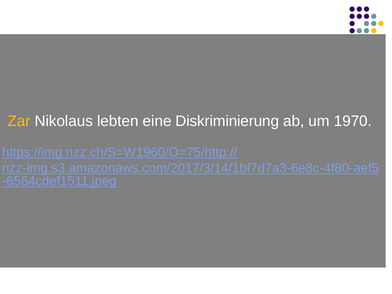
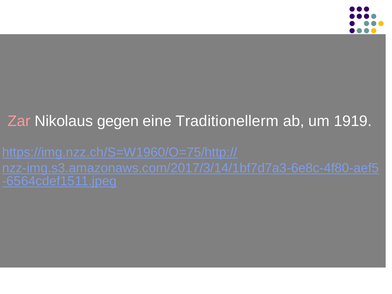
Zar colour: yellow -> pink
lebten: lebten -> gegen
Diskriminierung: Diskriminierung -> Traditionellerm
1970: 1970 -> 1919
